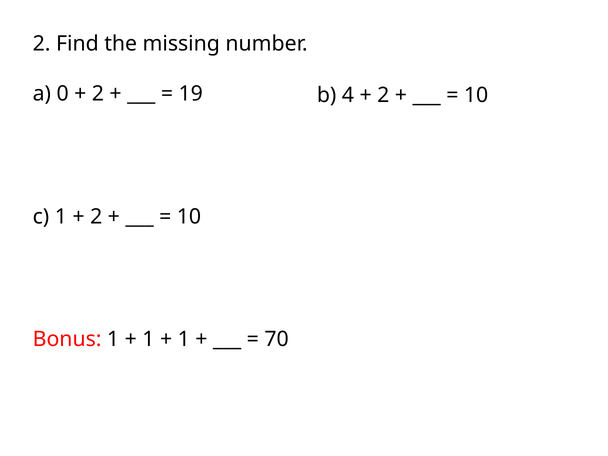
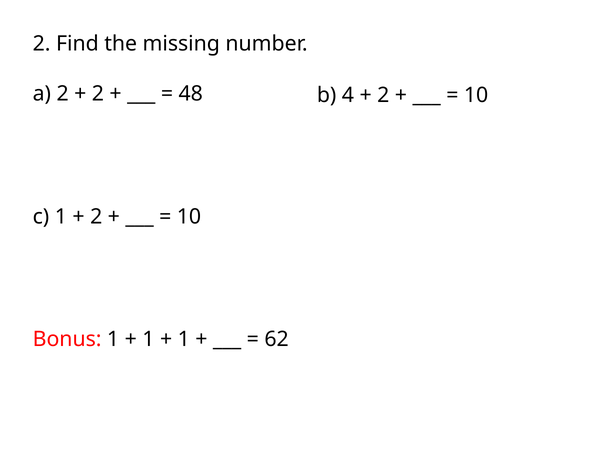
a 0: 0 -> 2
19: 19 -> 48
70: 70 -> 62
